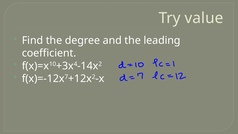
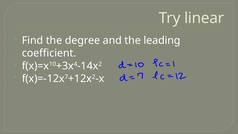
value: value -> linear
